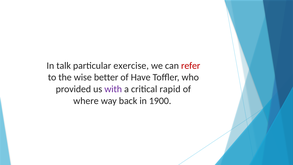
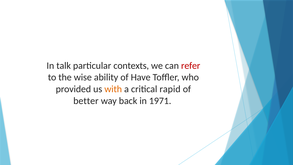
exercise: exercise -> contexts
better: better -> ability
with colour: purple -> orange
where: where -> better
1900: 1900 -> 1971
